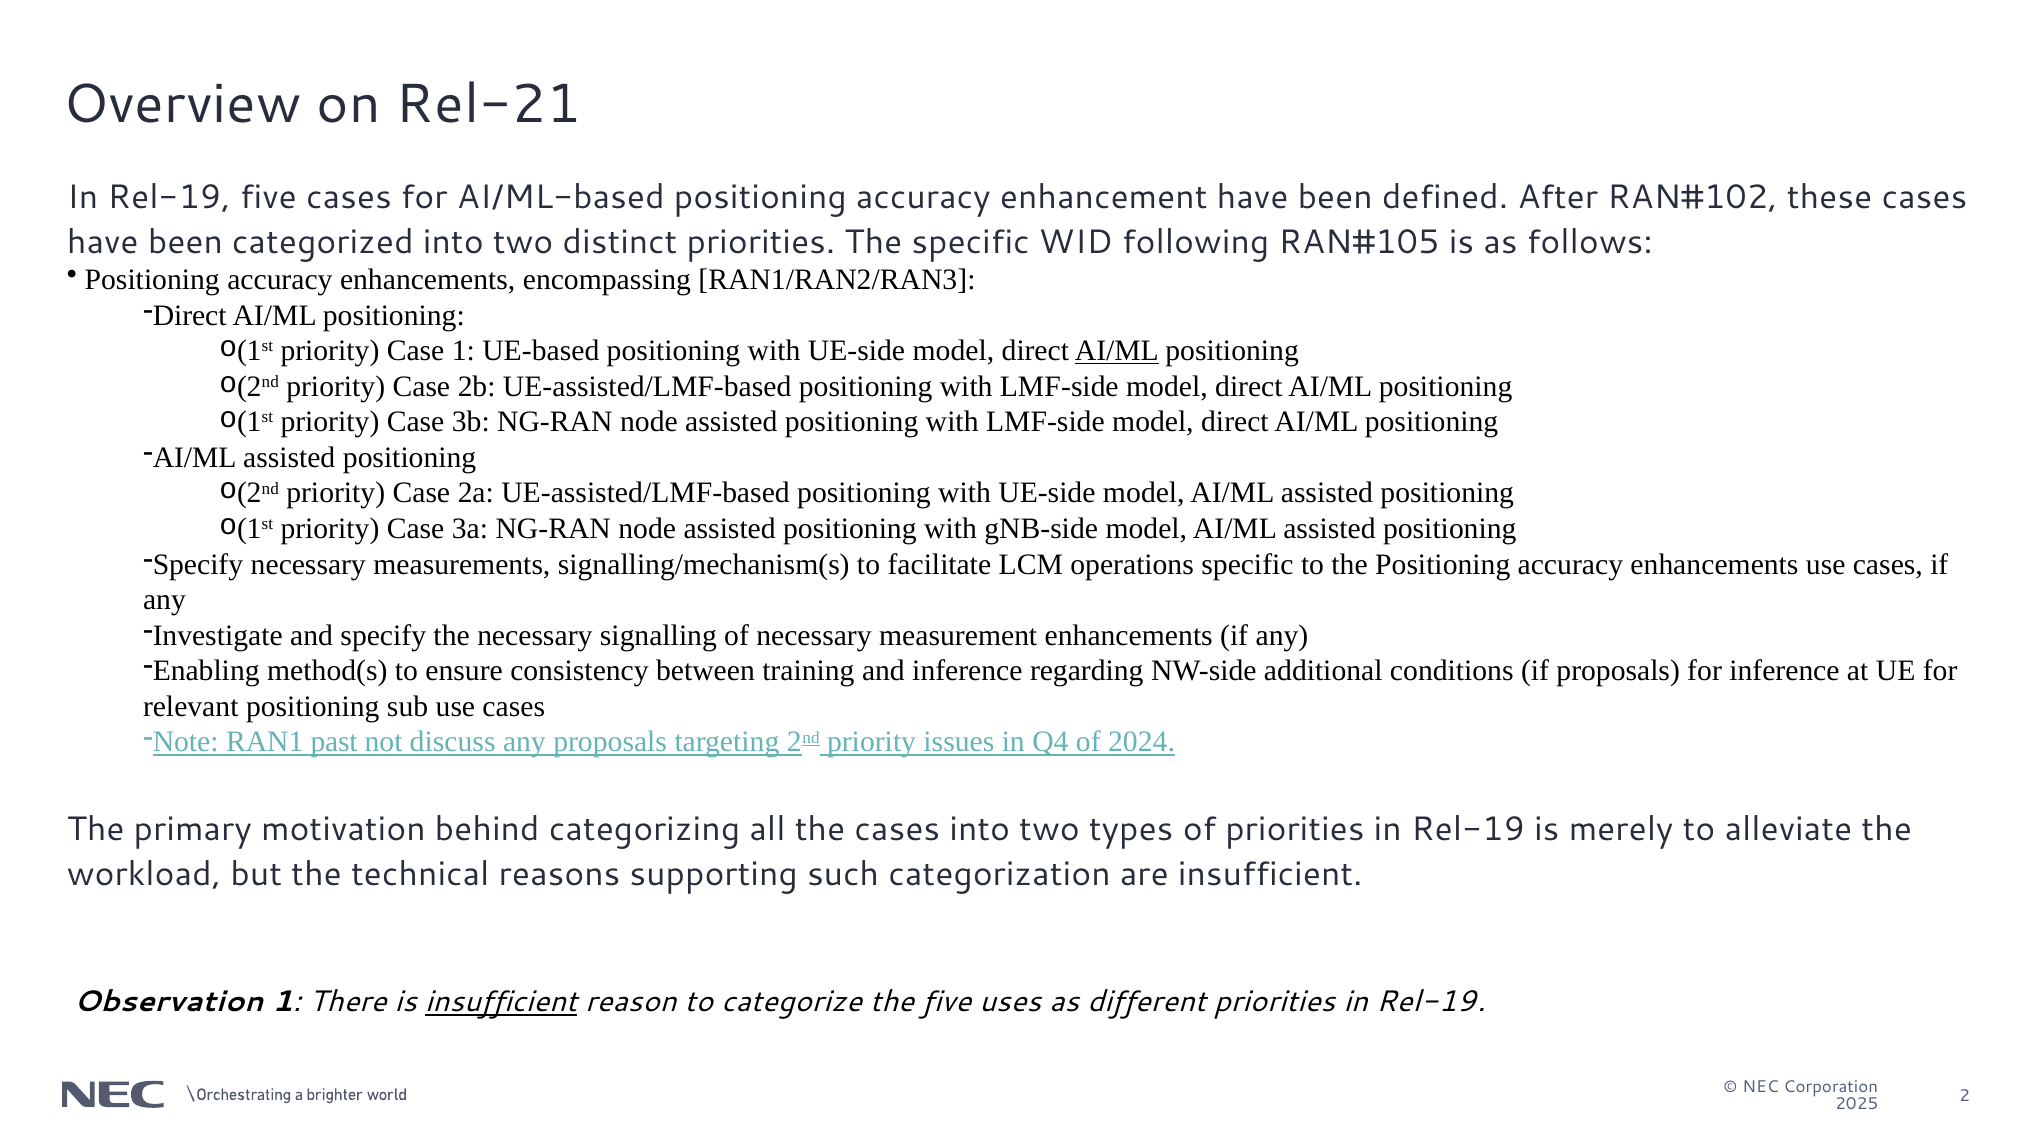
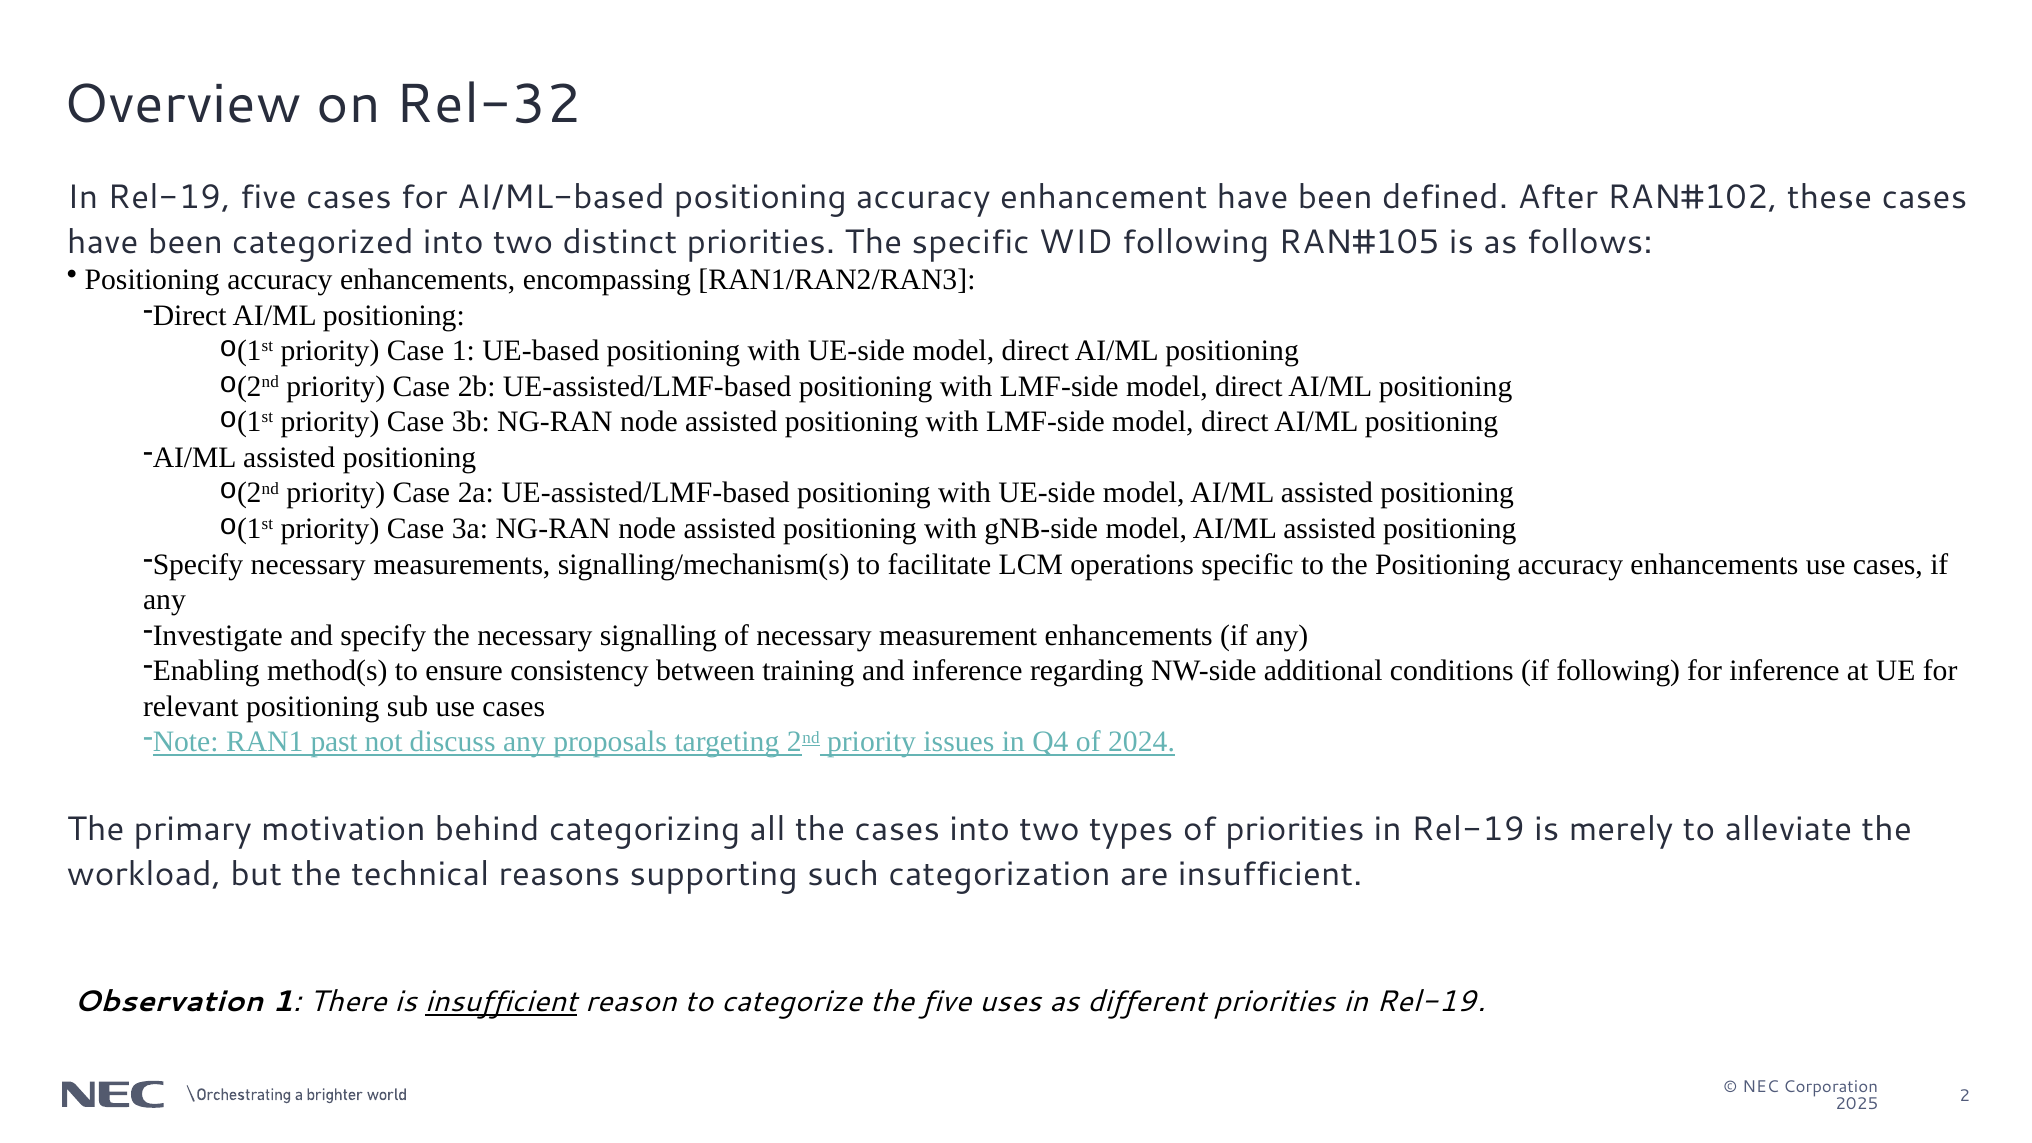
Rel-21: Rel-21 -> Rel-32
AI/ML at (1117, 351) underline: present -> none
if proposals: proposals -> following
